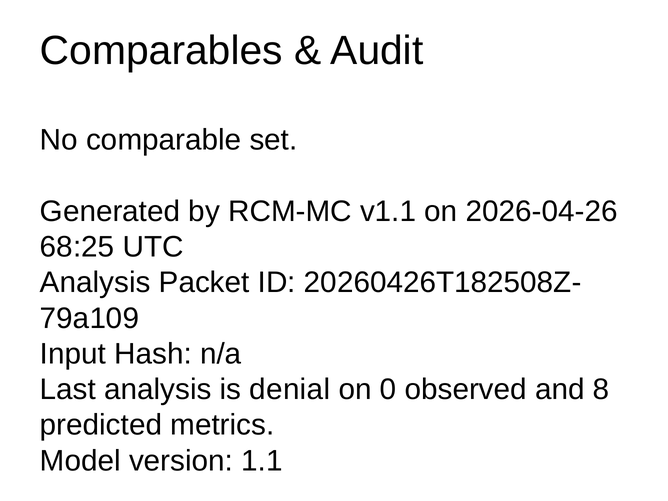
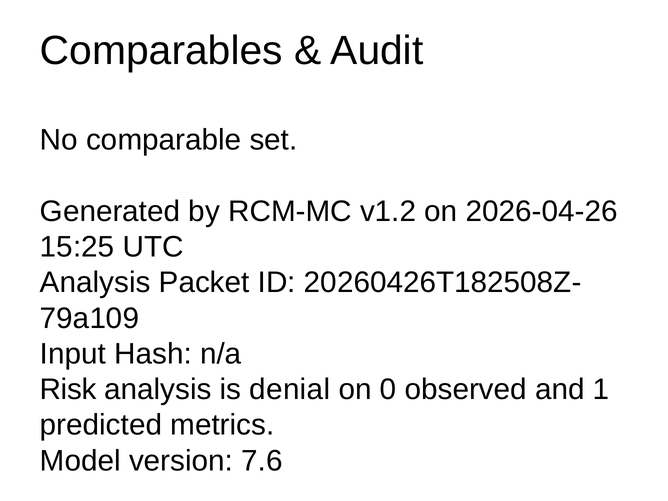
v1.1: v1.1 -> v1.2
68:25: 68:25 -> 15:25
Last: Last -> Risk
8: 8 -> 1
1.1: 1.1 -> 7.6
